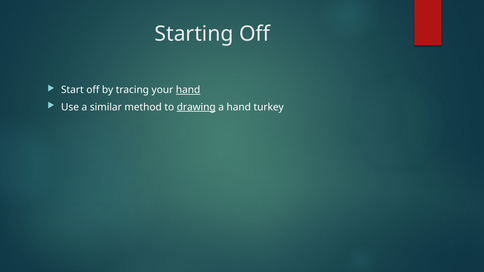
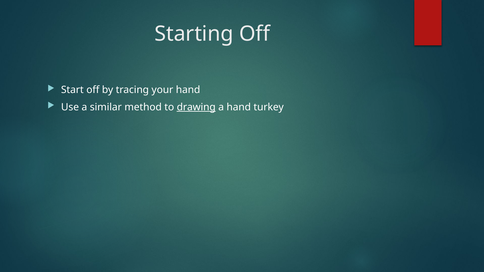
hand at (188, 90) underline: present -> none
